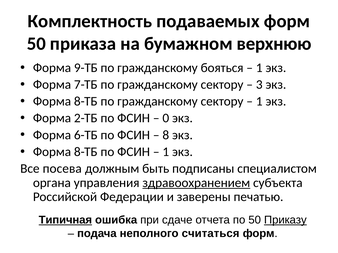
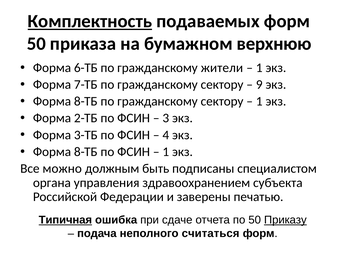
Комплектность underline: none -> present
9-ТБ: 9-ТБ -> 6-ТБ
бояться: бояться -> жители
3: 3 -> 9
0: 0 -> 3
6-ТБ: 6-ТБ -> 3-ТБ
8: 8 -> 4
посева: посева -> можно
здравоохранением underline: present -> none
